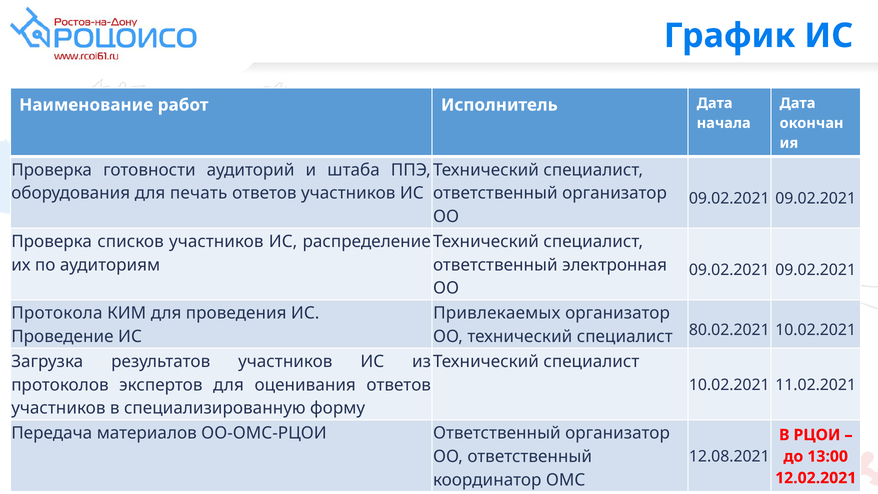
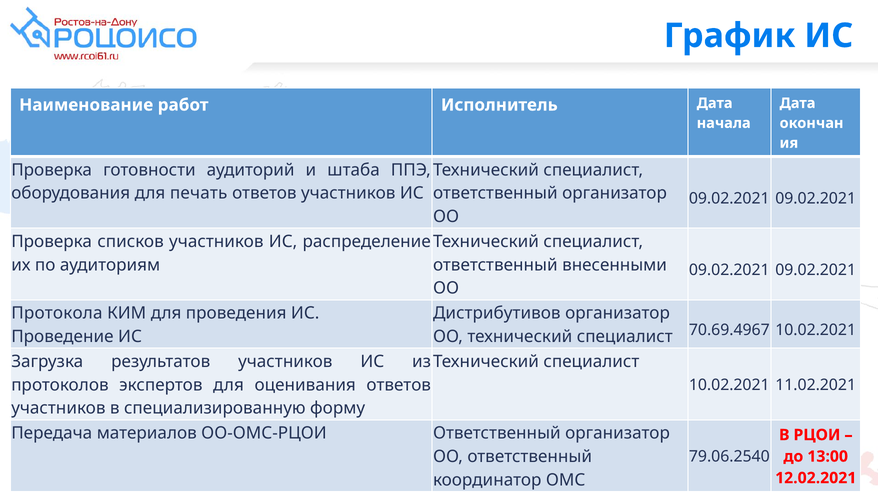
электронная: электронная -> внесенными
Привлекаемых: Привлекаемых -> Дистрибутивов
80.02.2021: 80.02.2021 -> 70.69.4967
12.08.2021: 12.08.2021 -> 79.06.2540
